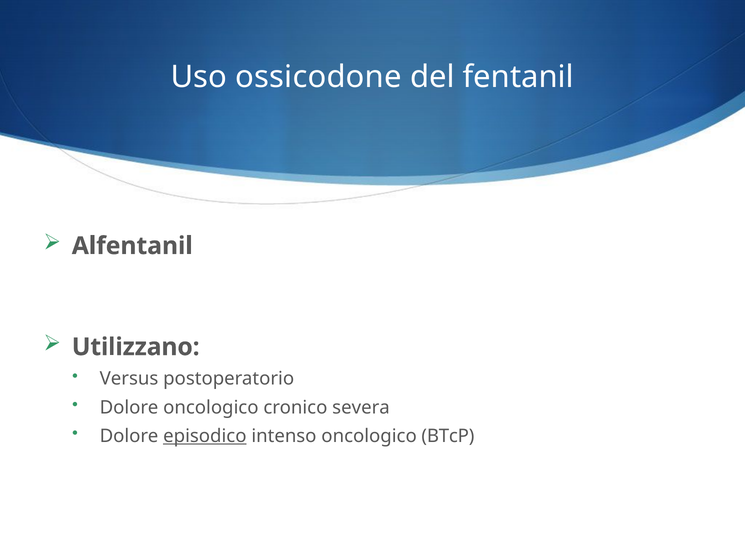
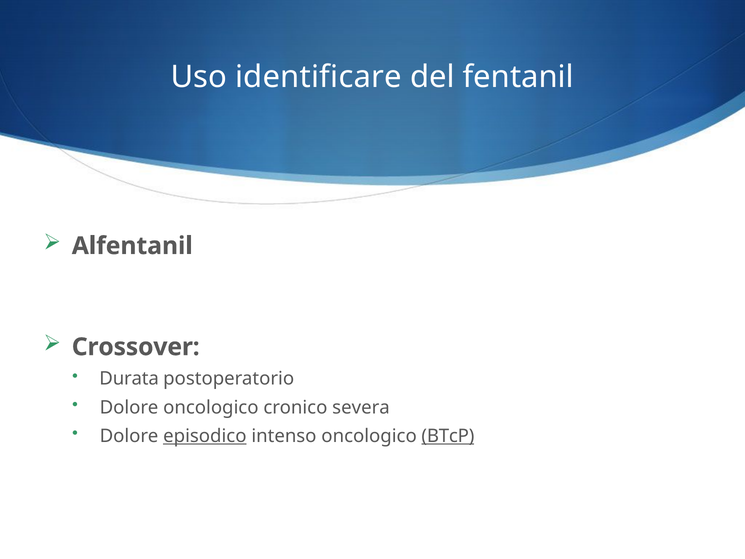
ossicodone: ossicodone -> identificare
Utilizzano: Utilizzano -> Crossover
Versus: Versus -> Durata
BTcP underline: none -> present
